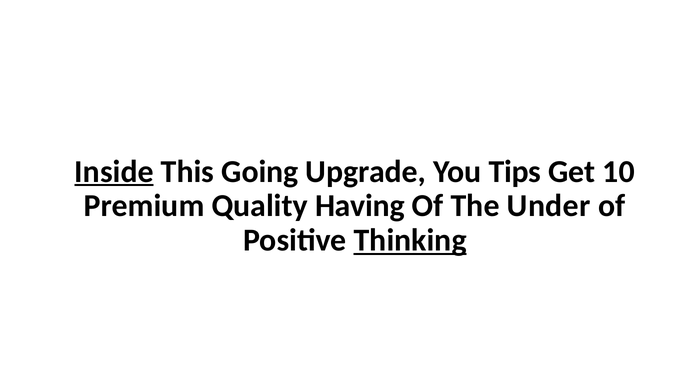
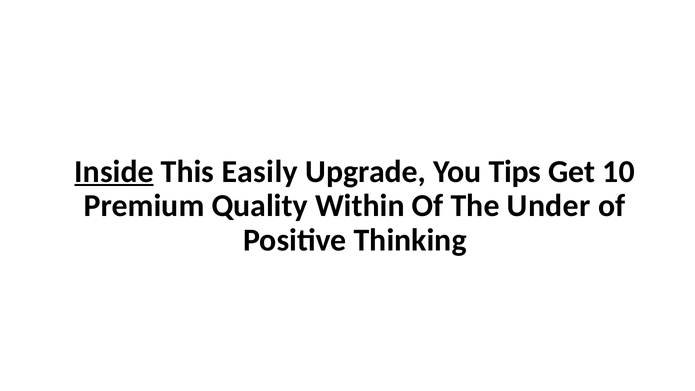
Going: Going -> Easily
Having: Having -> Within
Thinking underline: present -> none
